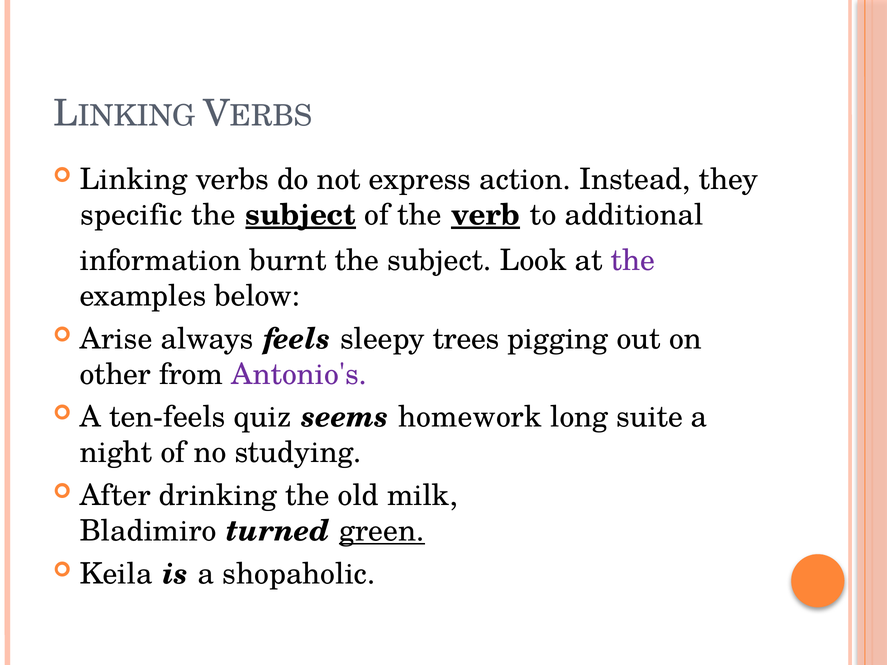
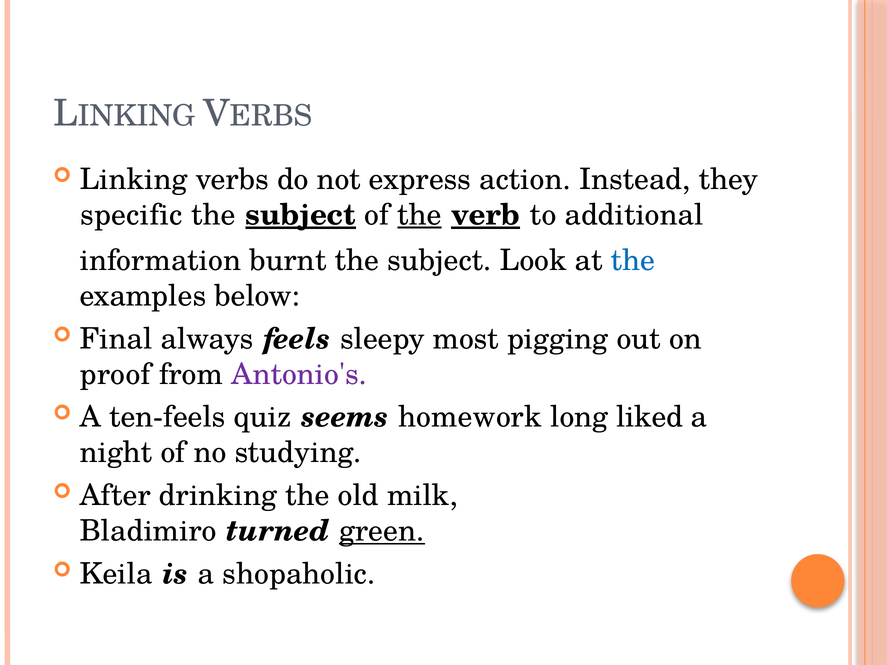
the at (419, 215) underline: none -> present
the at (633, 261) colour: purple -> blue
Arise: Arise -> Final
trees: trees -> most
other: other -> proof
suite: suite -> liked
